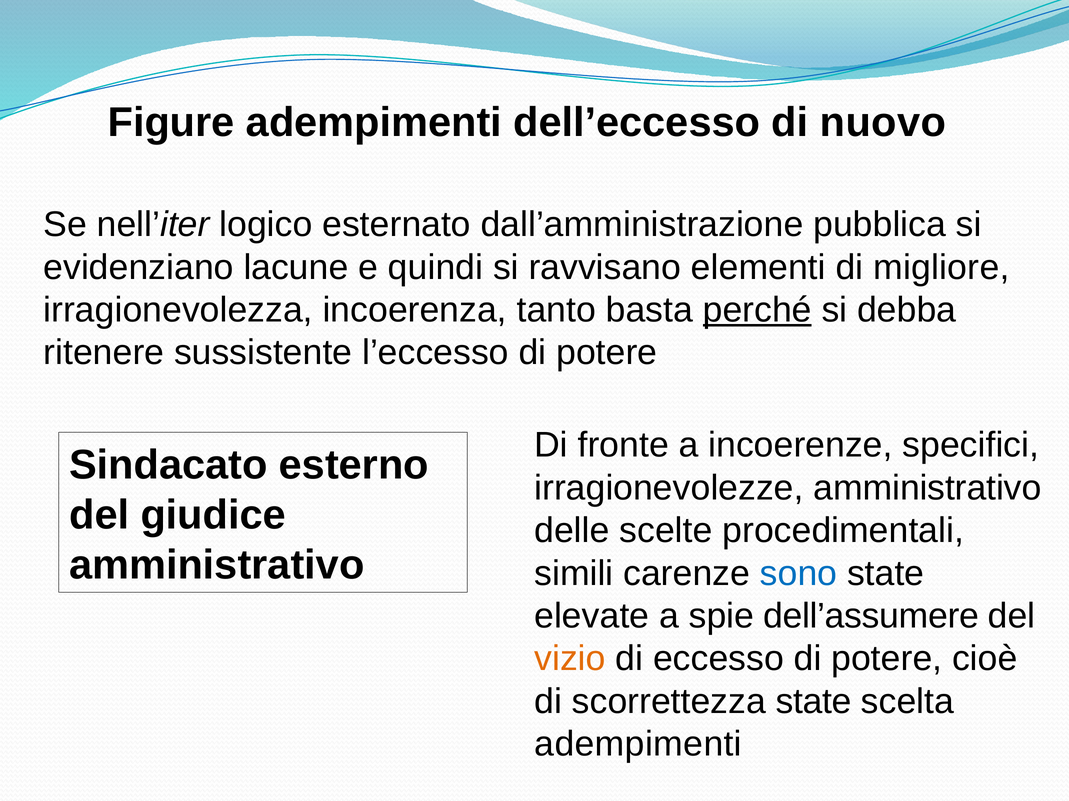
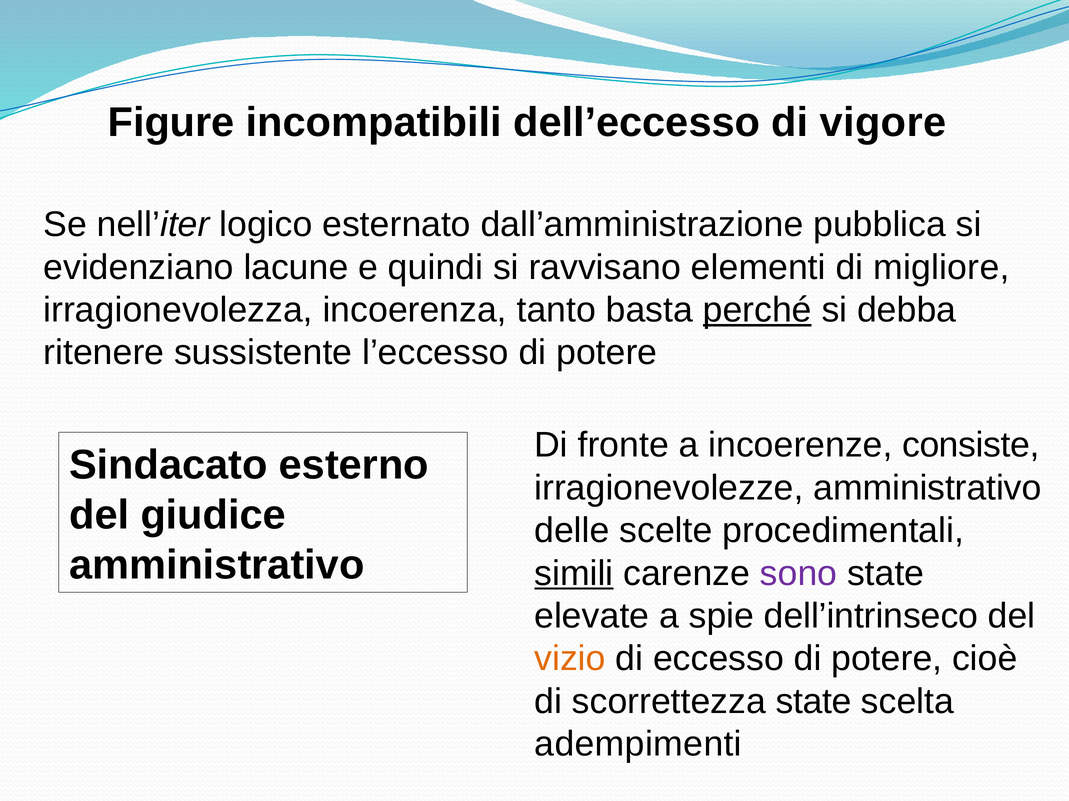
Figure adempimenti: adempimenti -> incompatibili
nuovo: nuovo -> vigore
specifici: specifici -> consiste
simili underline: none -> present
sono colour: blue -> purple
dell’assumere: dell’assumere -> dell’intrinseco
